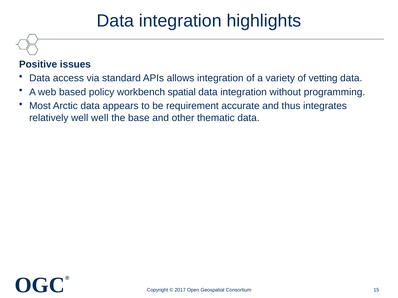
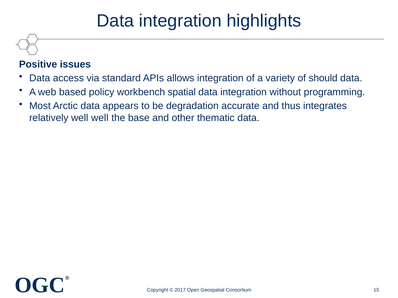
vetting: vetting -> should
requirement: requirement -> degradation
